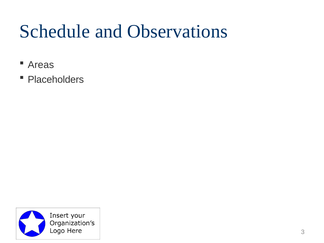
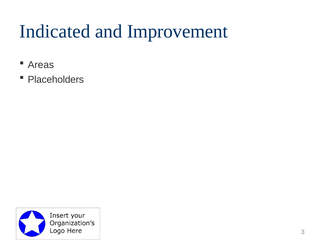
Schedule: Schedule -> Indicated
Observations: Observations -> Improvement
